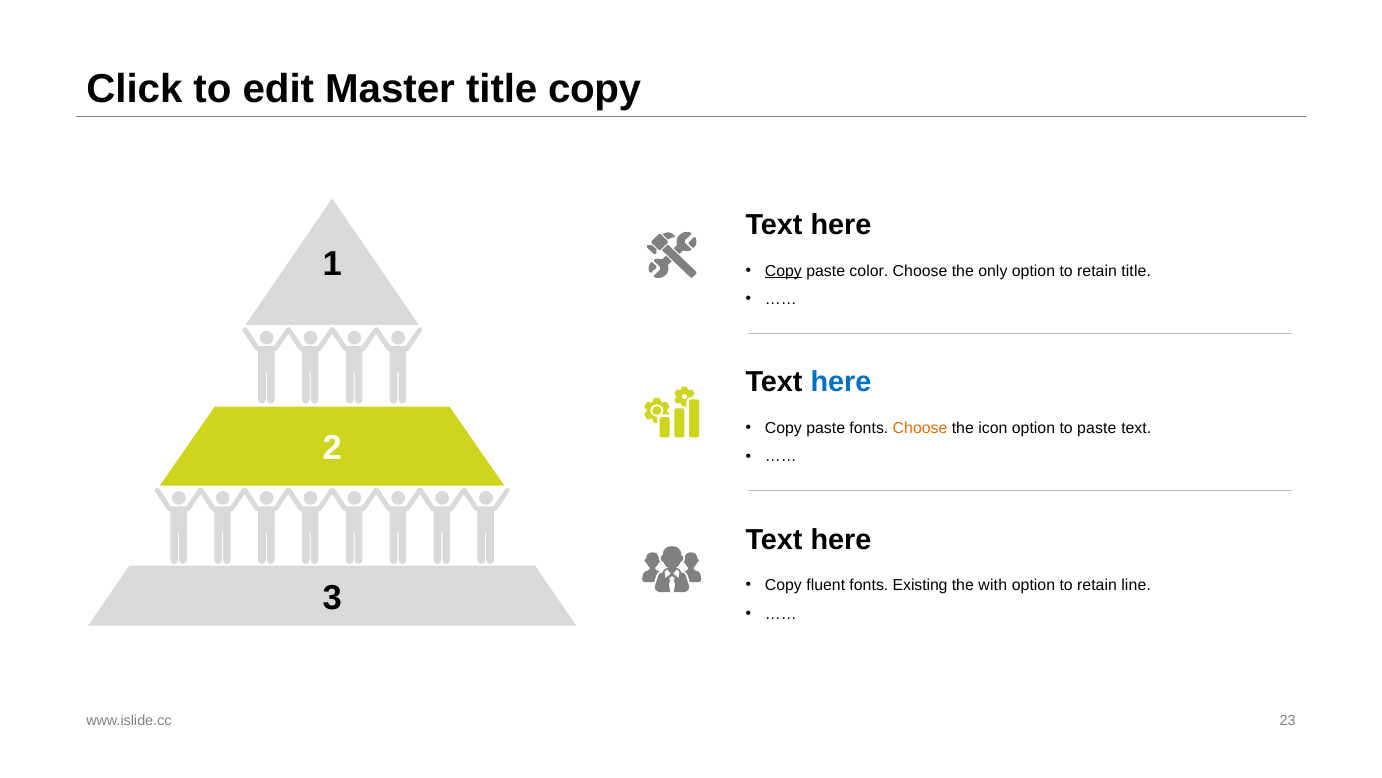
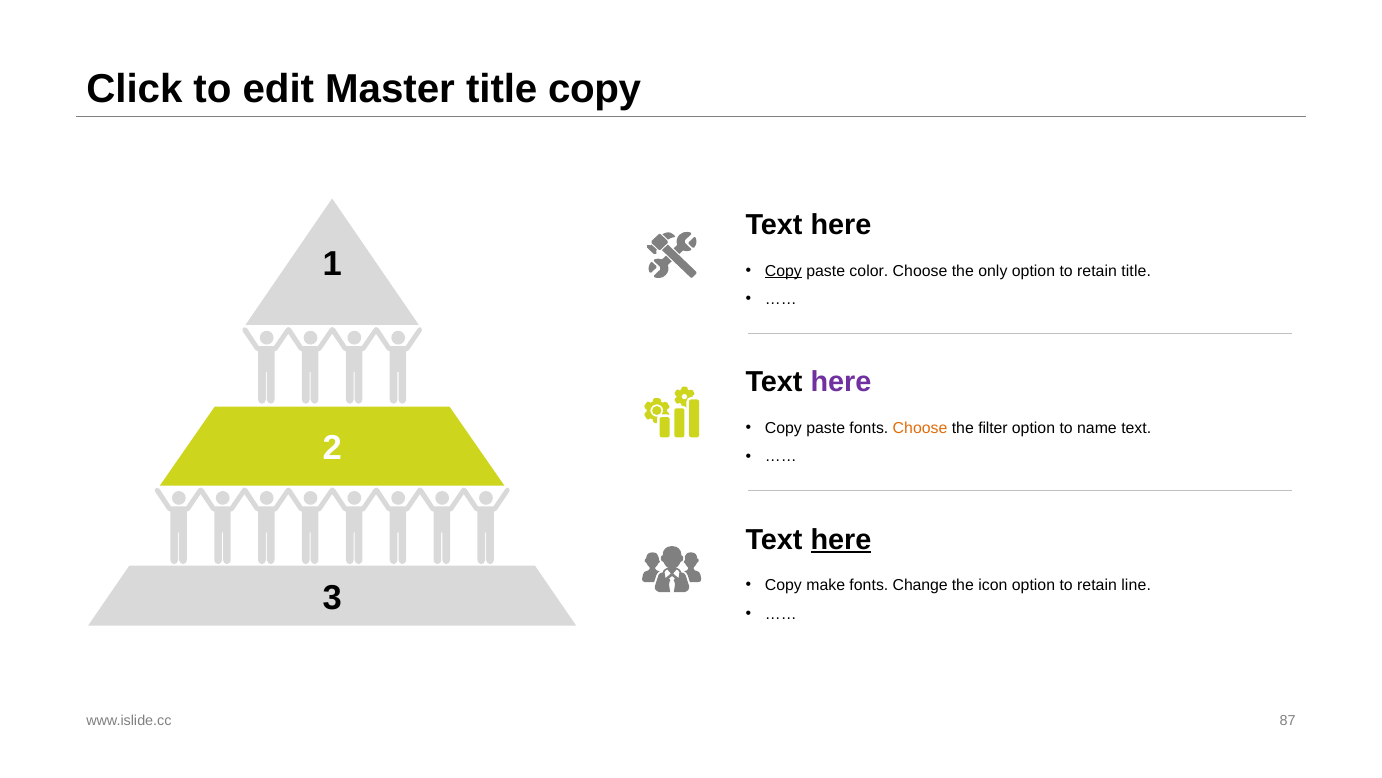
here at (841, 382) colour: blue -> purple
icon: icon -> filter
to paste: paste -> name
here at (841, 539) underline: none -> present
fluent: fluent -> make
Existing: Existing -> Change
with: with -> icon
23: 23 -> 87
